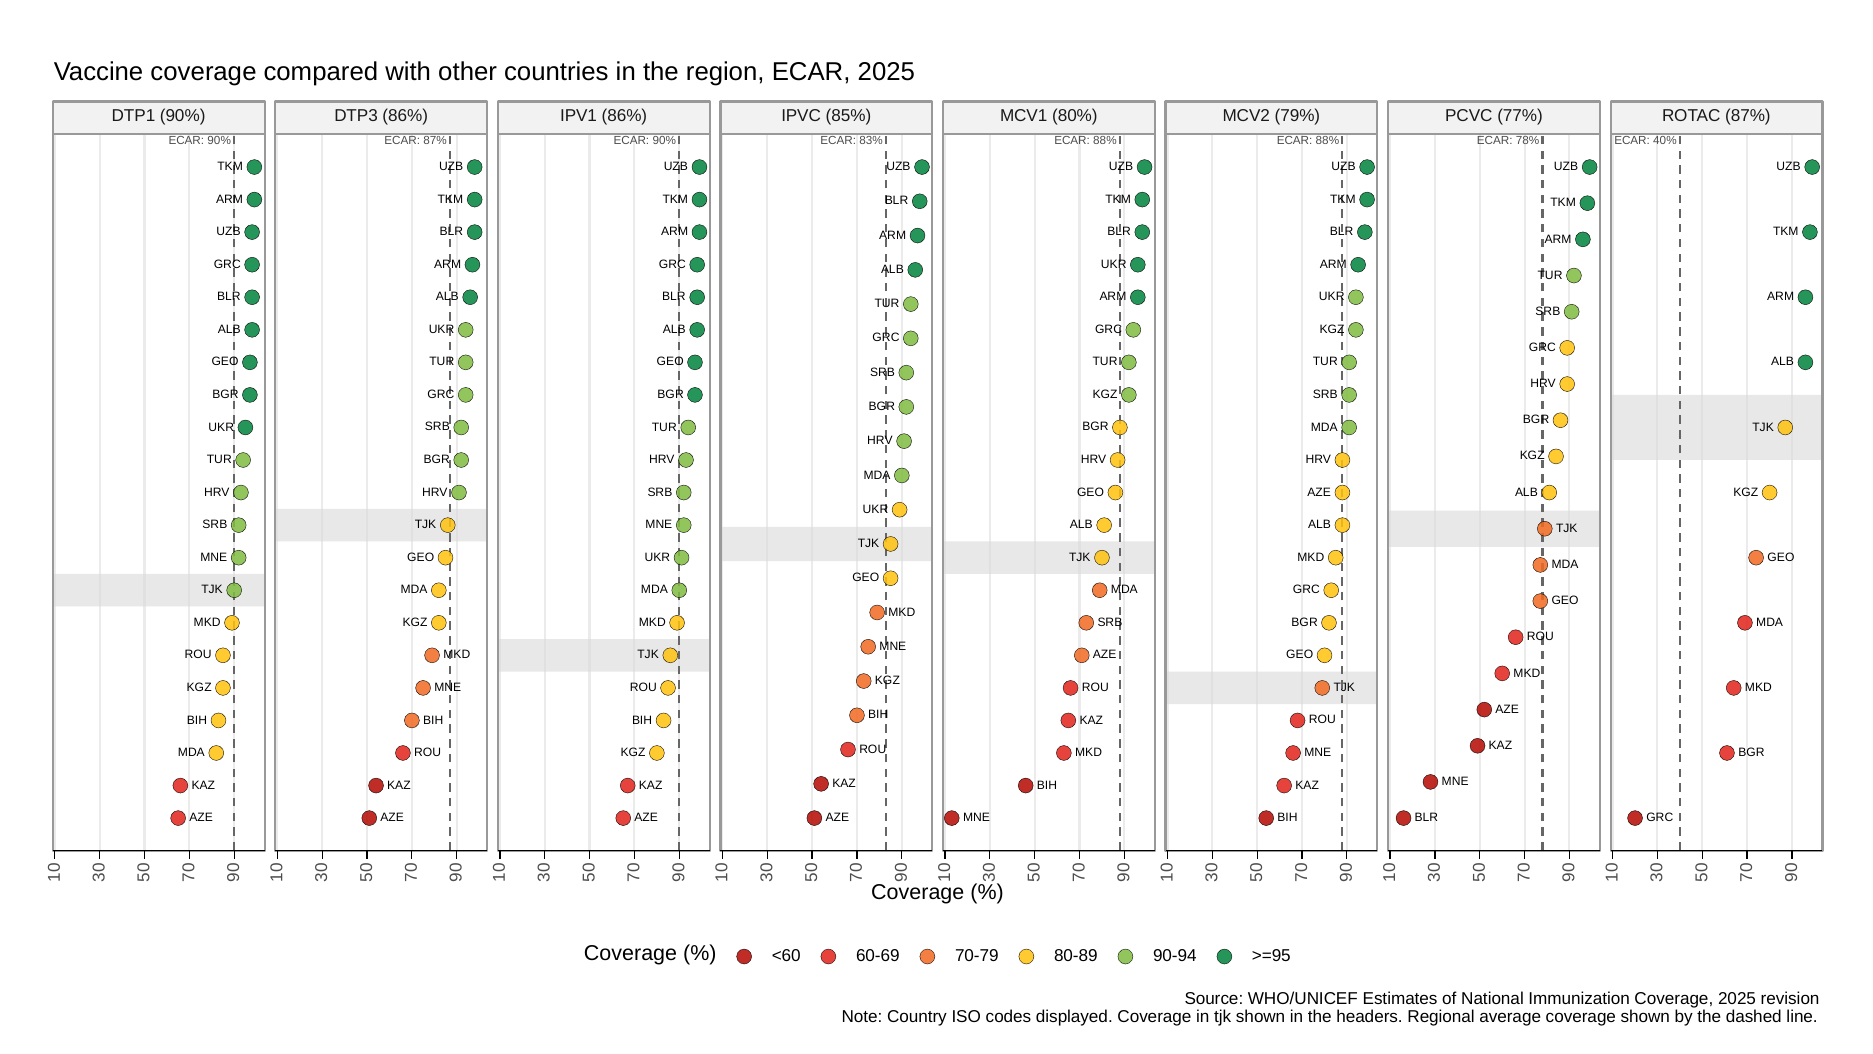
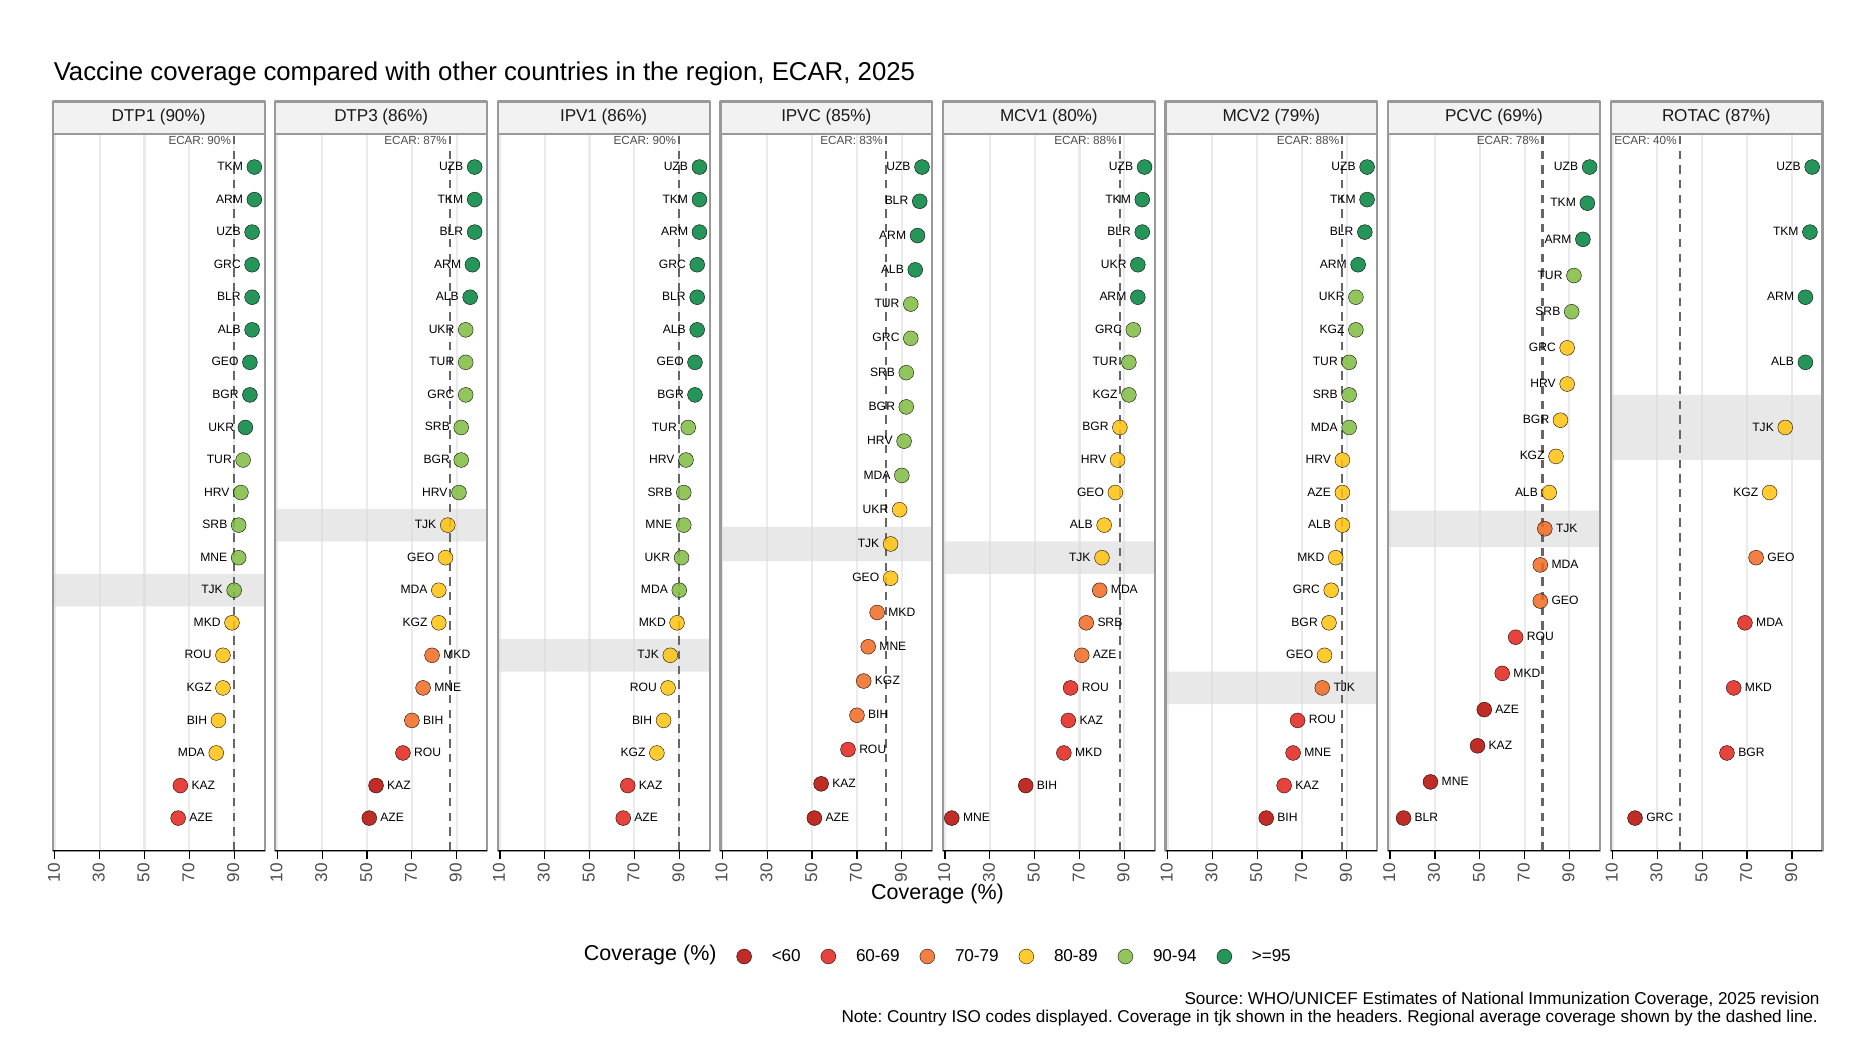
77%: 77% -> 69%
